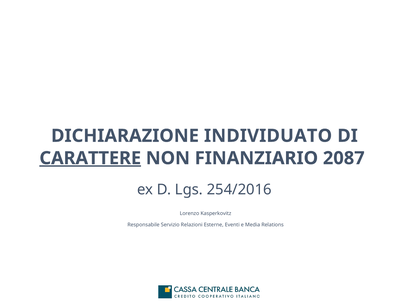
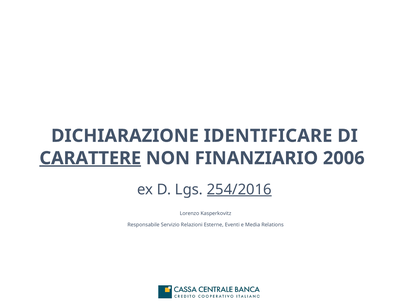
INDIVIDUATO: INDIVIDUATO -> IDENTIFICARE
2087: 2087 -> 2006
254/2016 underline: none -> present
